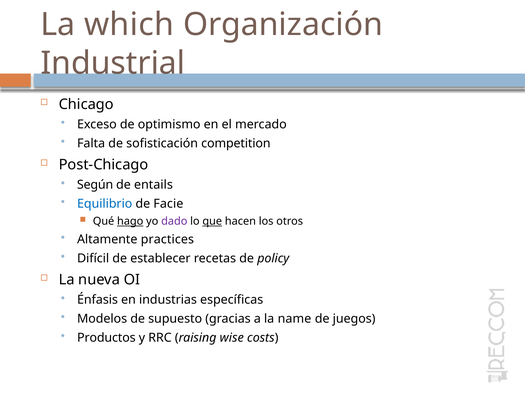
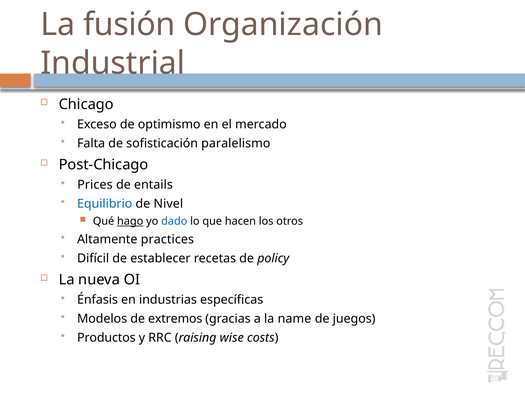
which: which -> fusión
competition: competition -> paralelismo
Según: Según -> Prices
Facie: Facie -> Nivel
dado colour: purple -> blue
que underline: present -> none
supuesto: supuesto -> extremos
